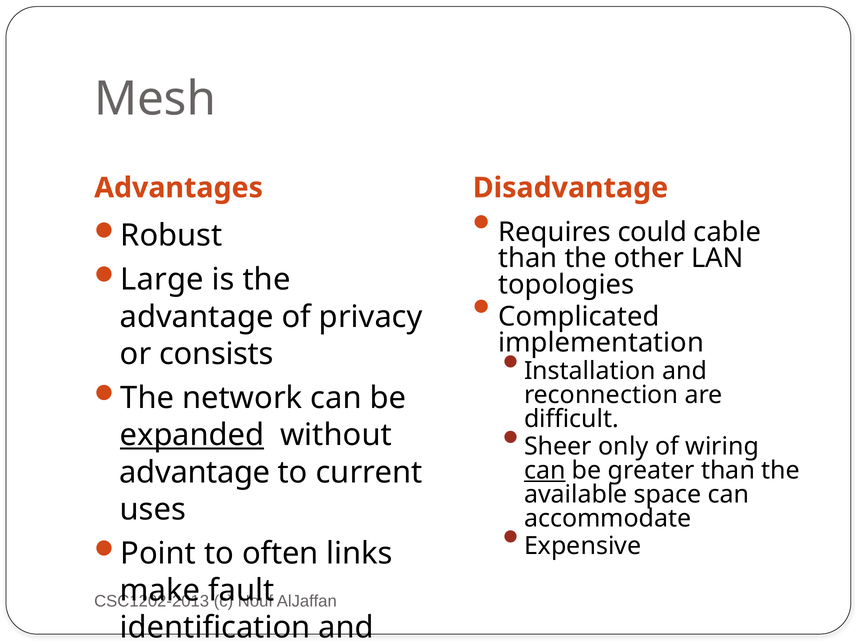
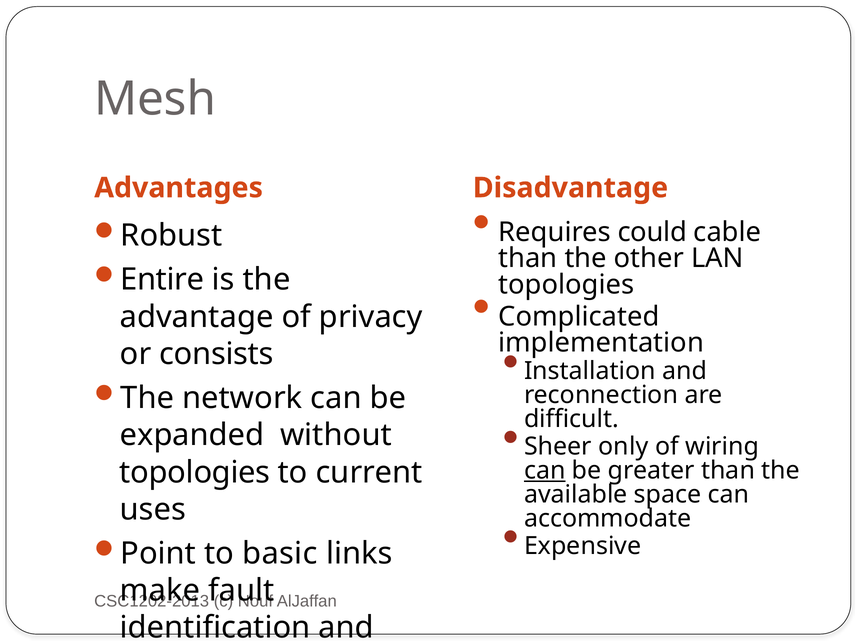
Large: Large -> Entire
expanded underline: present -> none
advantage at (195, 472): advantage -> topologies
often: often -> basic
